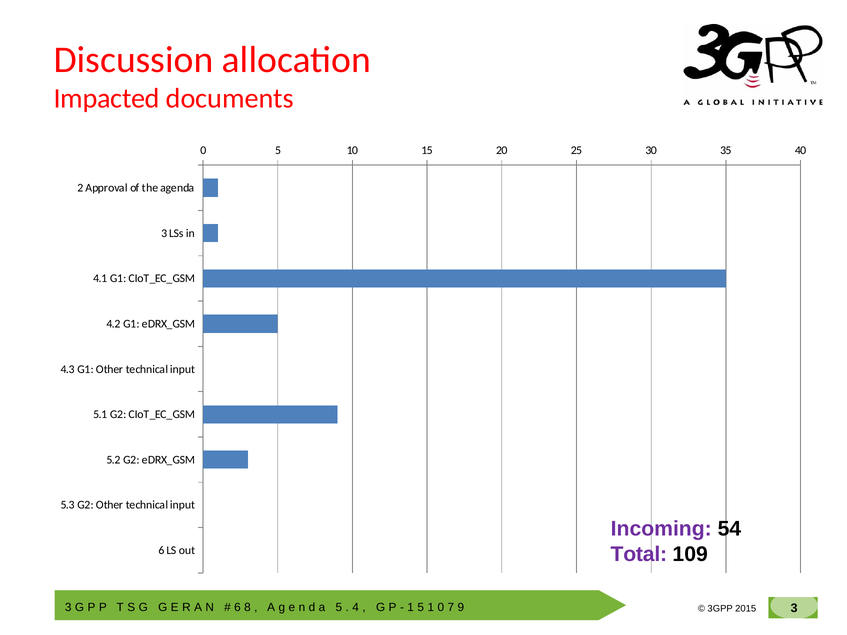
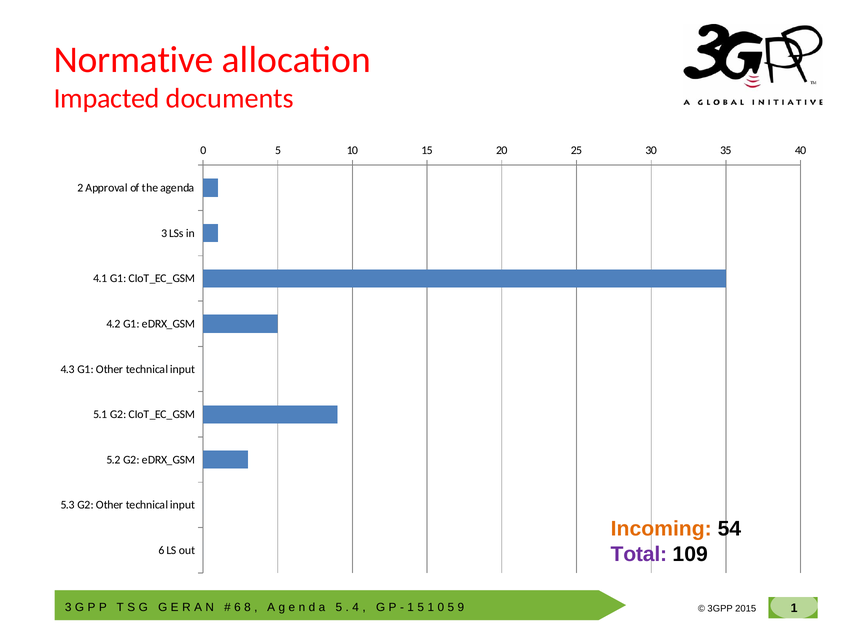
Discussion: Discussion -> Normative
Incoming colour: purple -> orange
7 at (451, 607): 7 -> 5
3 at (794, 608): 3 -> 1
